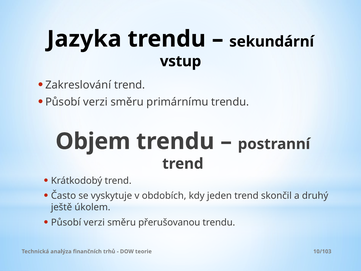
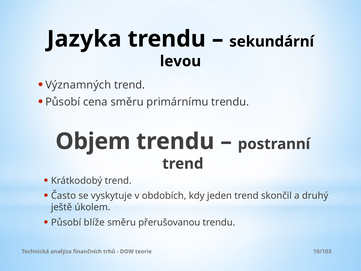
vstup: vstup -> levou
Zakreslování: Zakreslování -> Významných
verzi at (95, 102): verzi -> cena
verzi at (94, 222): verzi -> blíže
